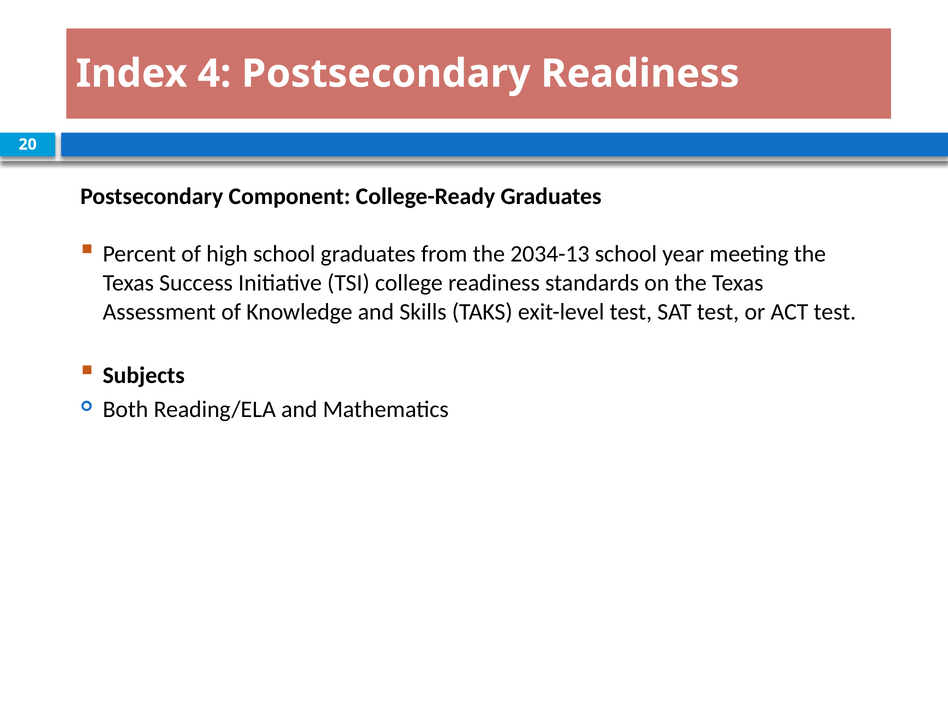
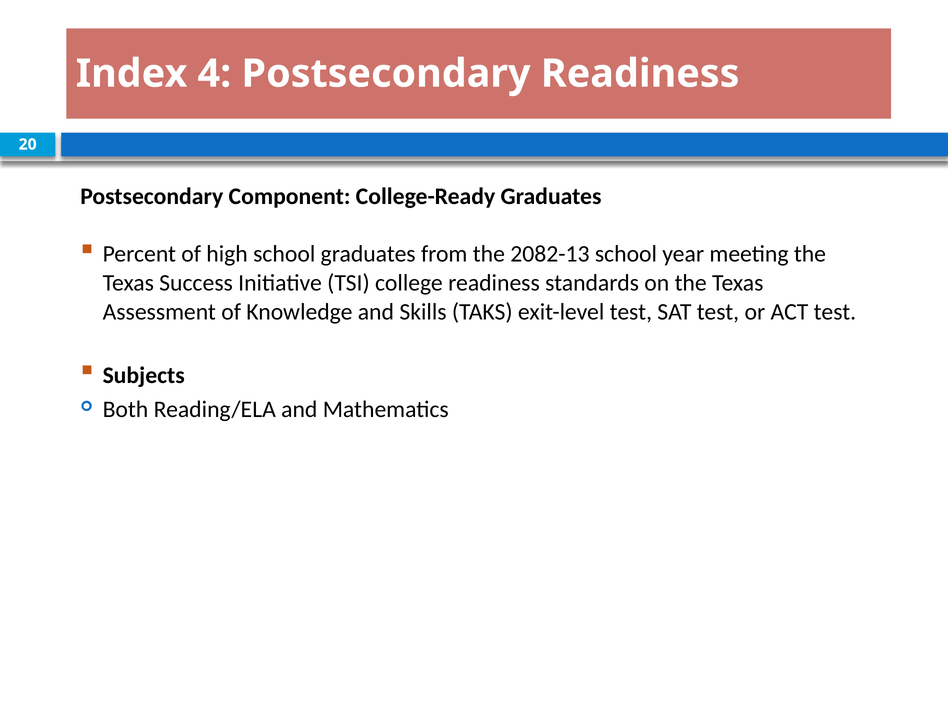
2034-13: 2034-13 -> 2082-13
